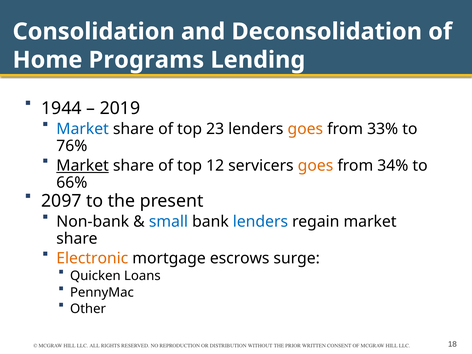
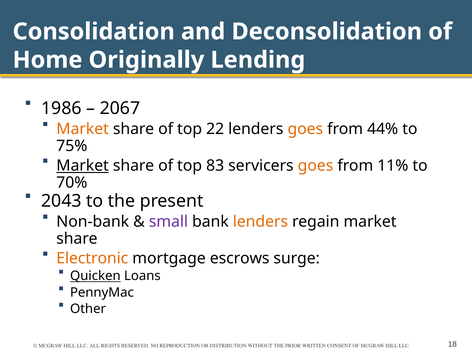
Programs: Programs -> Originally
1944: 1944 -> 1986
2019: 2019 -> 2067
Market at (83, 129) colour: blue -> orange
23: 23 -> 22
33%: 33% -> 44%
76%: 76% -> 75%
12: 12 -> 83
34%: 34% -> 11%
66%: 66% -> 70%
2097: 2097 -> 2043
small colour: blue -> purple
lenders at (260, 222) colour: blue -> orange
Quicken underline: none -> present
